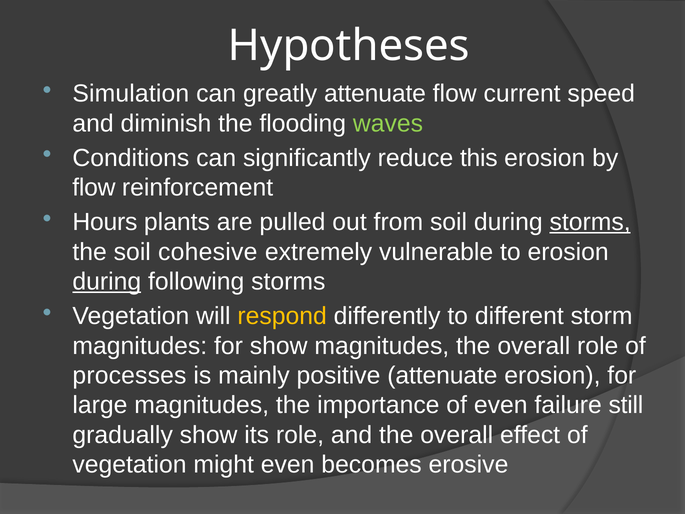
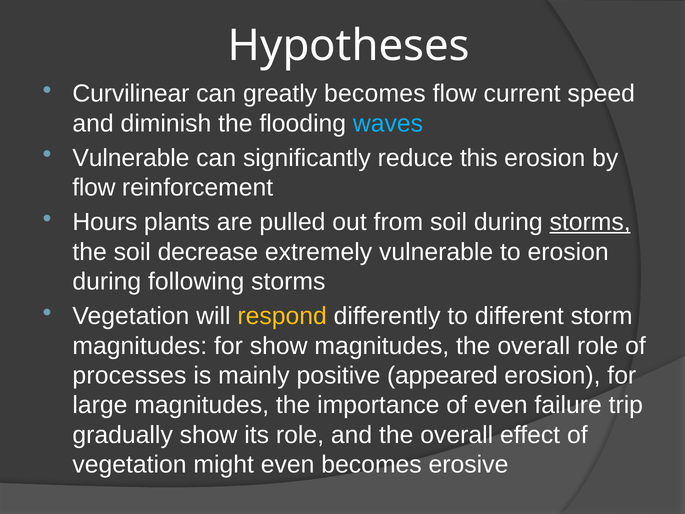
Simulation: Simulation -> Curvilinear
greatly attenuate: attenuate -> becomes
waves colour: light green -> light blue
Conditions at (131, 158): Conditions -> Vulnerable
cohesive: cohesive -> decrease
during at (107, 281) underline: present -> none
positive attenuate: attenuate -> appeared
still: still -> trip
